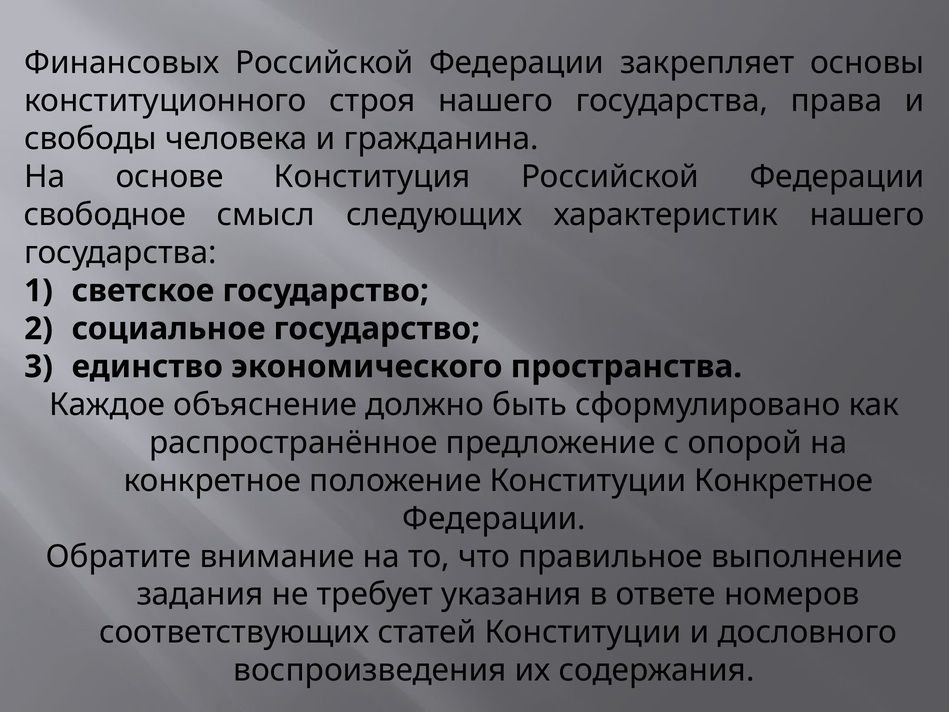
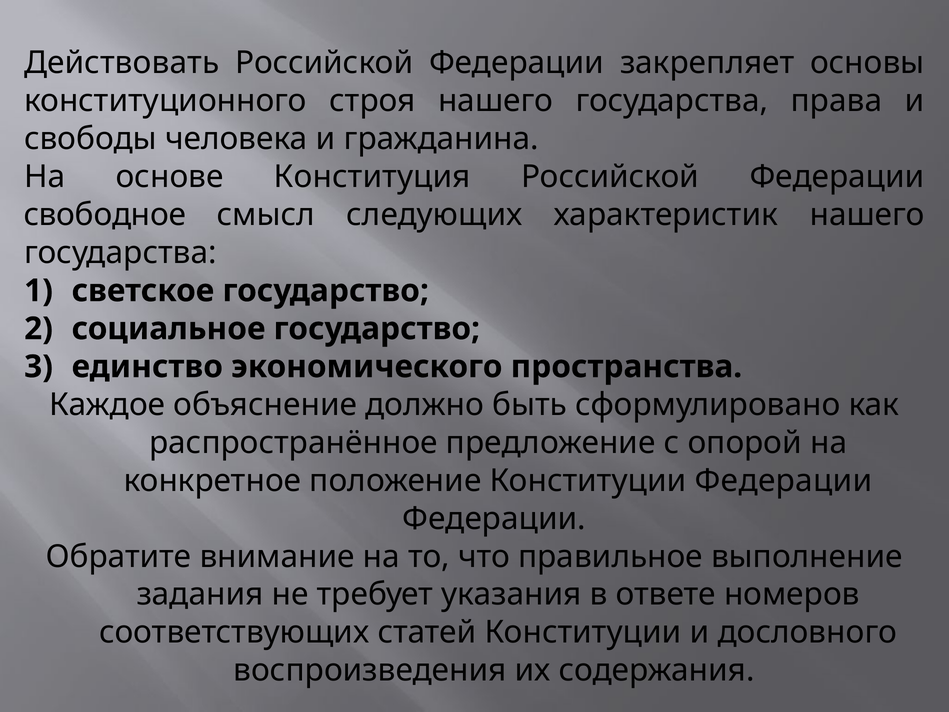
Финансовых: Финансовых -> Действовать
Конституции Конкретное: Конкретное -> Федерации
